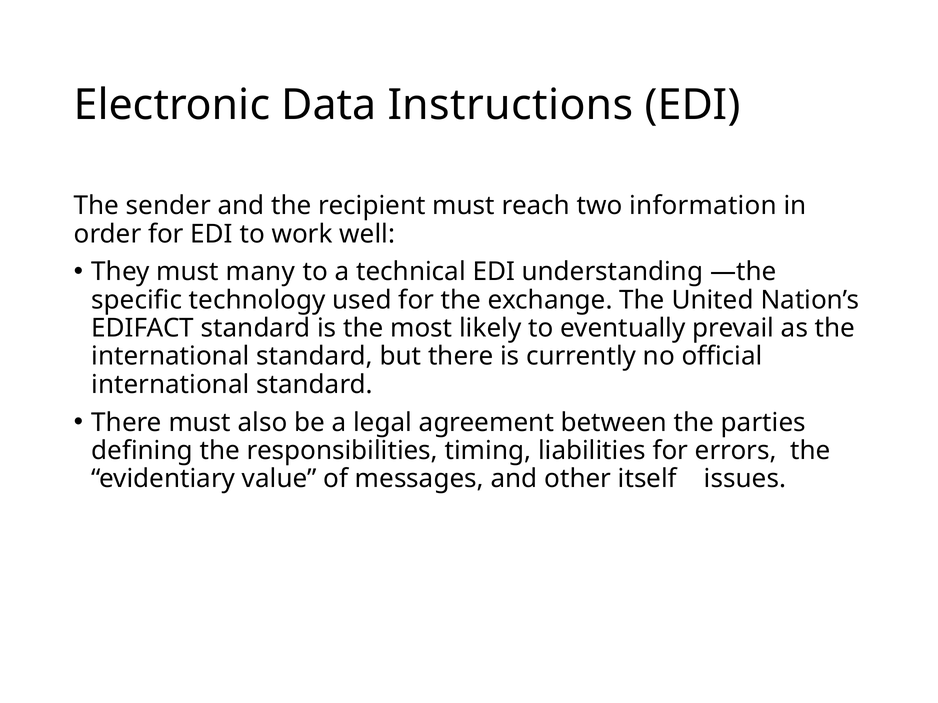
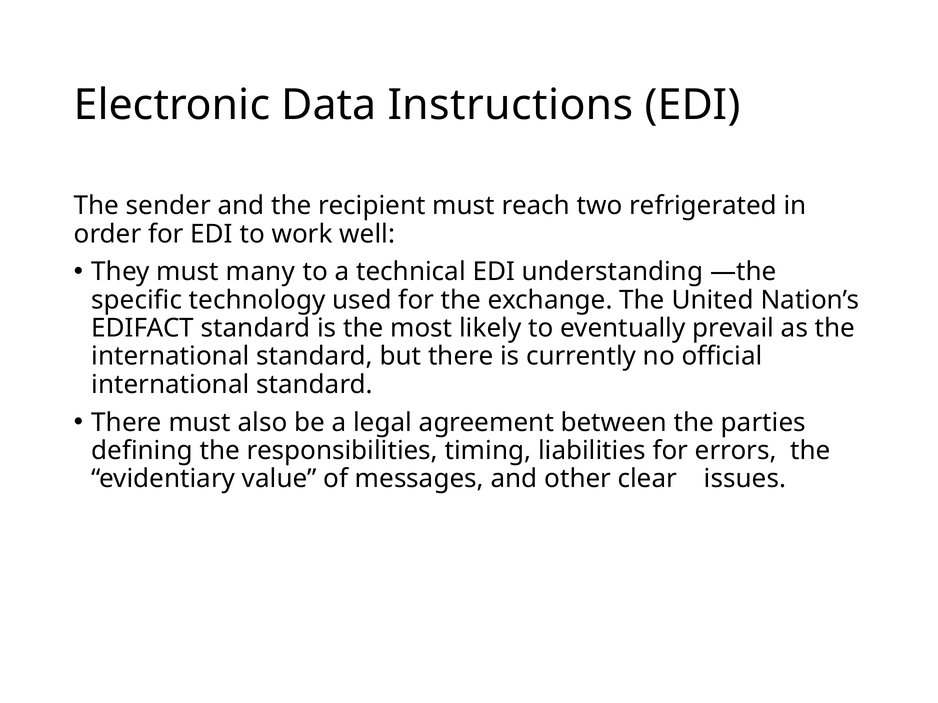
information: information -> refrigerated
itself: itself -> clear
